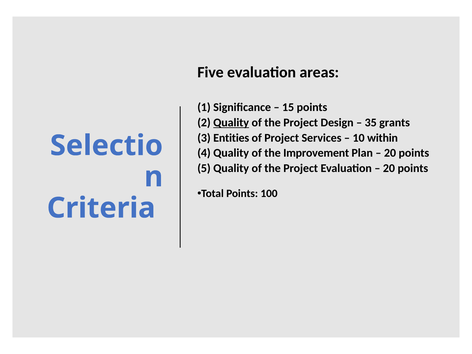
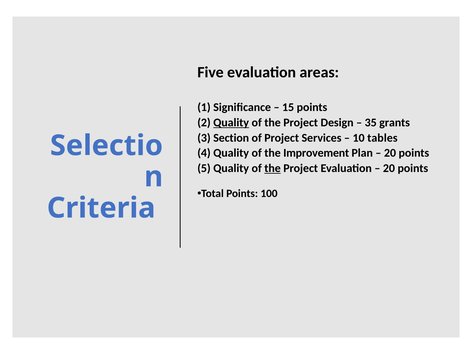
Entities: Entities -> Section
within: within -> tables
the at (273, 168) underline: none -> present
